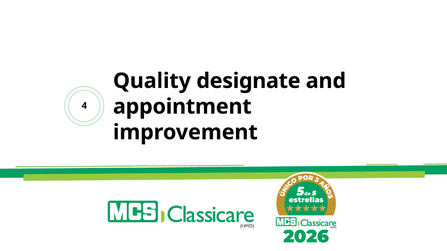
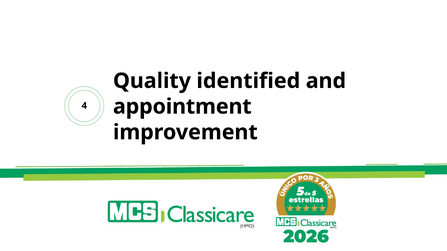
designate: designate -> identified
